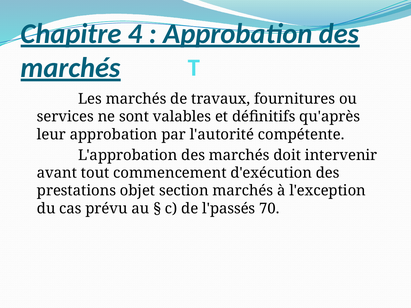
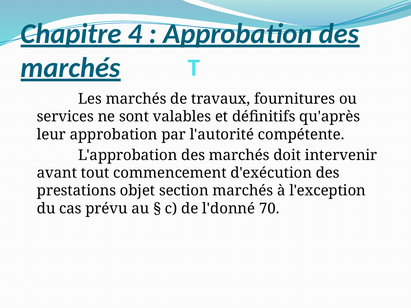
l'passés: l'passés -> l'donné
